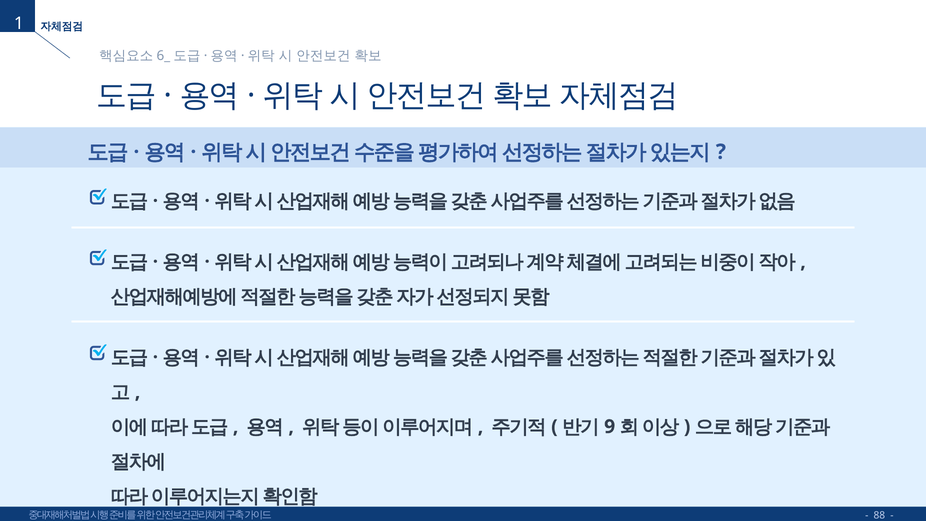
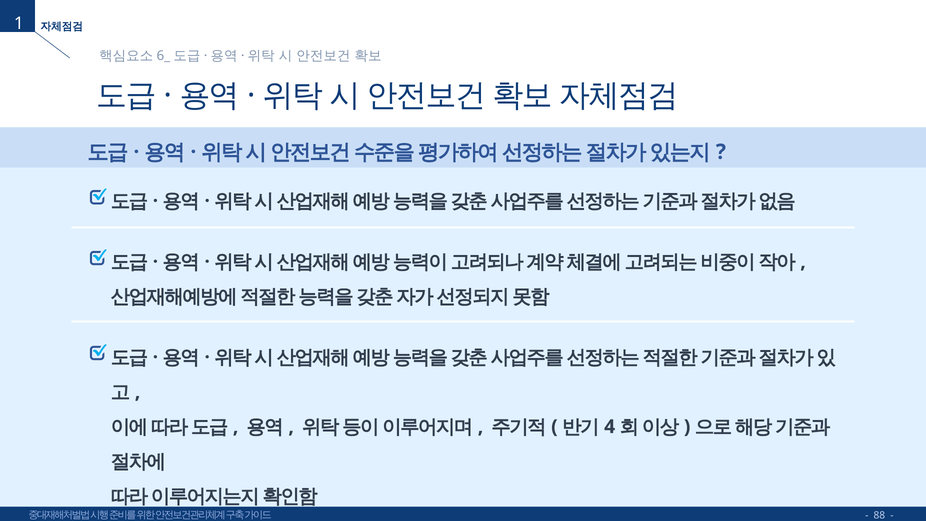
9: 9 -> 4
